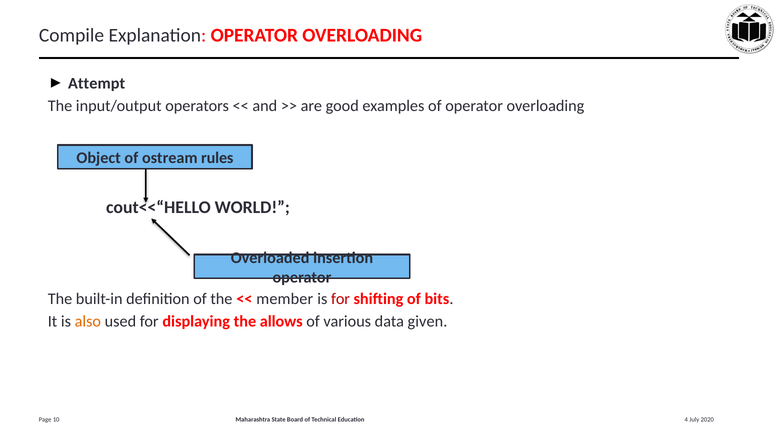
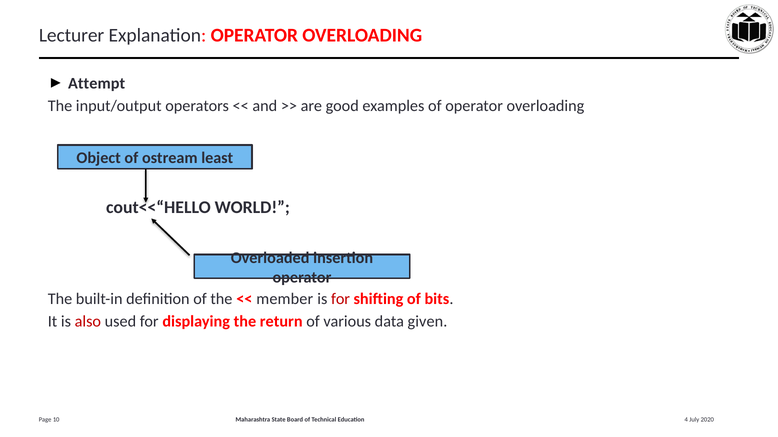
Compile: Compile -> Lecturer
rules: rules -> least
also colour: orange -> red
allows: allows -> return
